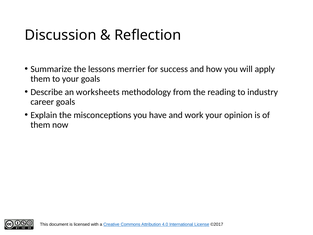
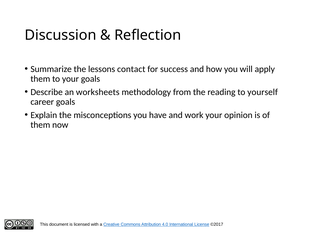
merrier: merrier -> contact
industry: industry -> yourself
